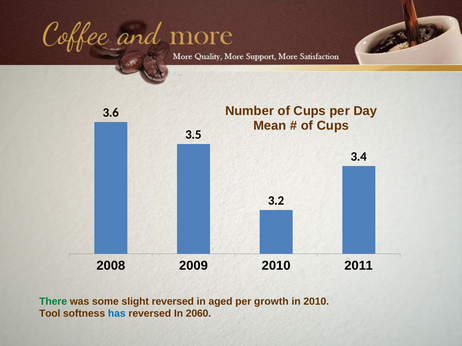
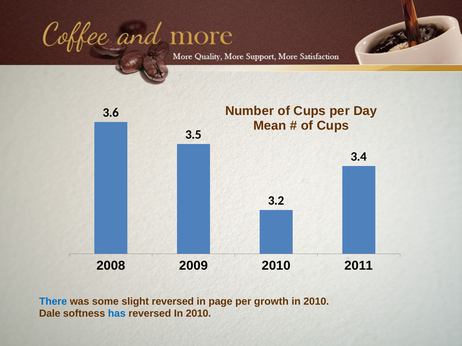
There colour: green -> blue
aged: aged -> page
Tool: Tool -> Dale
reversed In 2060: 2060 -> 2010
